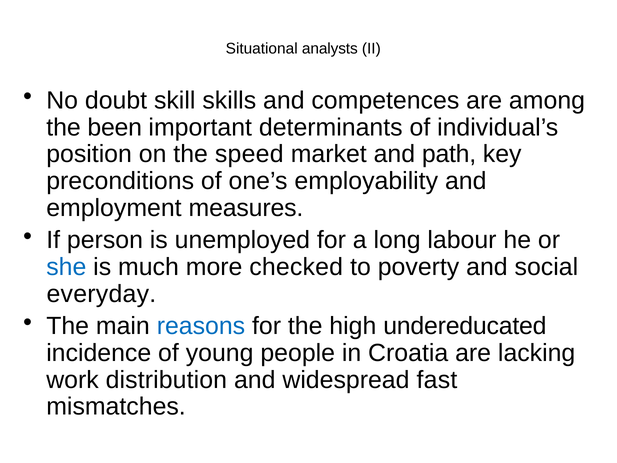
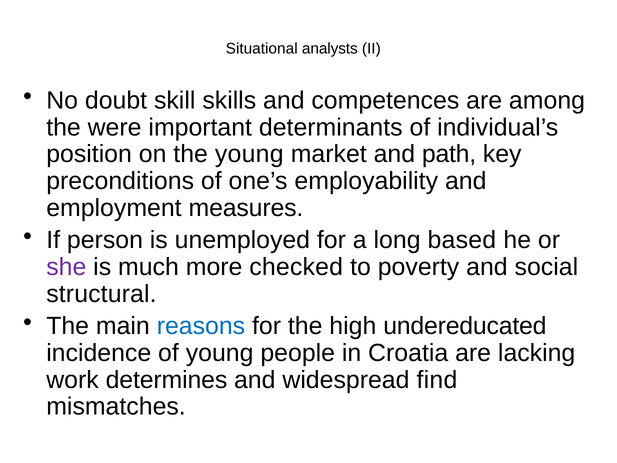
been: been -> were
the speed: speed -> young
labour: labour -> based
she colour: blue -> purple
everyday: everyday -> structural
distribution: distribution -> determines
fast: fast -> find
